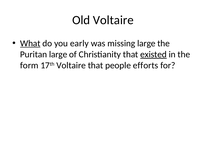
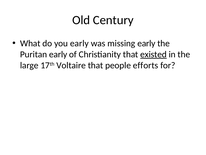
Old Voltaire: Voltaire -> Century
What underline: present -> none
missing large: large -> early
Puritan large: large -> early
form: form -> large
